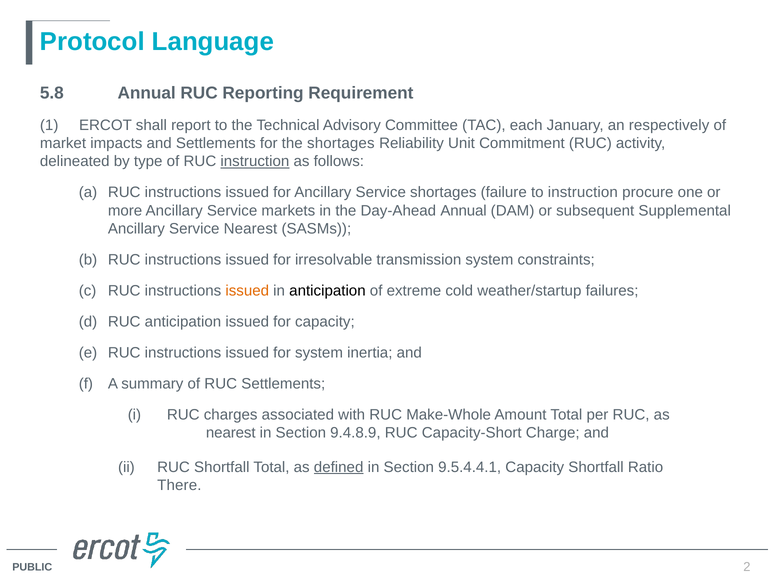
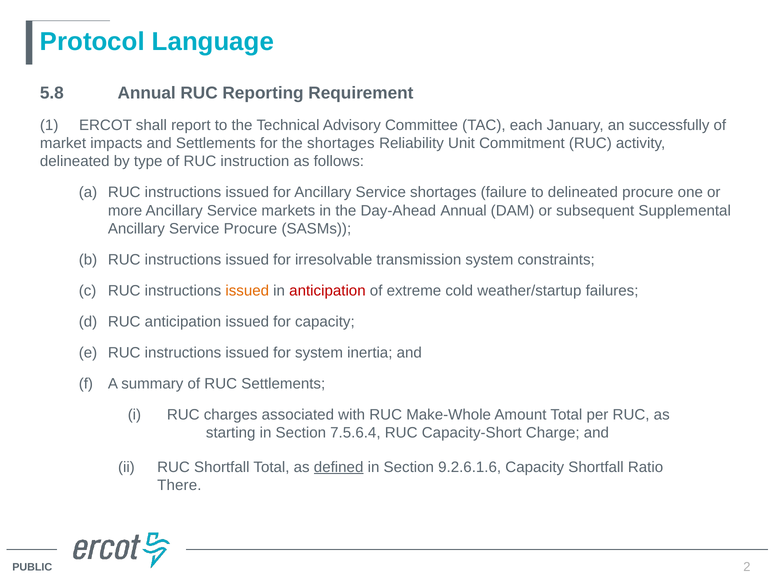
respectively: respectively -> successfully
instruction at (255, 161) underline: present -> none
to instruction: instruction -> delineated
Service Nearest: Nearest -> Procure
anticipation at (327, 291) colour: black -> red
nearest at (231, 433): nearest -> starting
9.4.8.9: 9.4.8.9 -> 7.5.6.4
9.5.4.4.1: 9.5.4.4.1 -> 9.2.6.1.6
